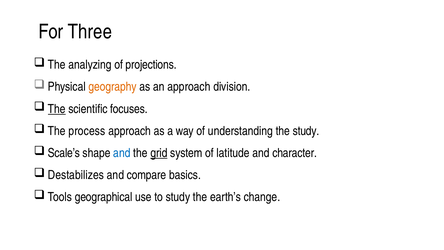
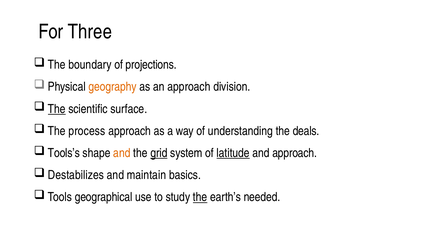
analyzing: analyzing -> boundary
focuses: focuses -> surface
the study: study -> deals
Scale’s: Scale’s -> Tools’s
and at (122, 153) colour: blue -> orange
latitude underline: none -> present
and character: character -> approach
compare: compare -> maintain
the at (200, 197) underline: none -> present
change: change -> needed
